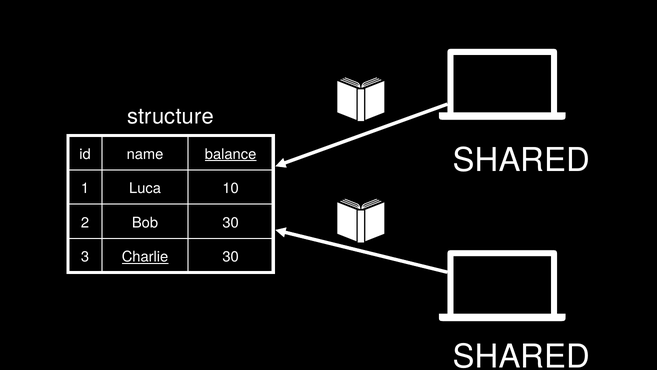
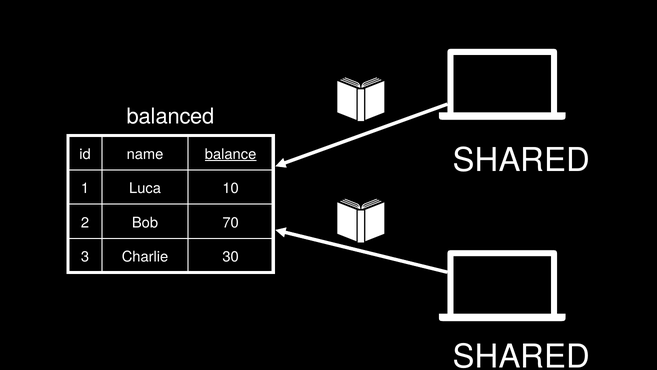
structure: structure -> balanced
Bob 30: 30 -> 70
Charlie underline: present -> none
